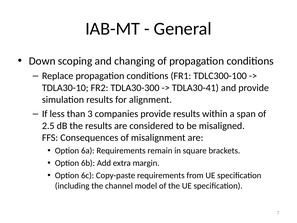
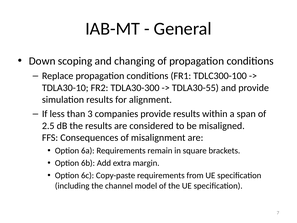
TDLA30-41: TDLA30-41 -> TDLA30-55
